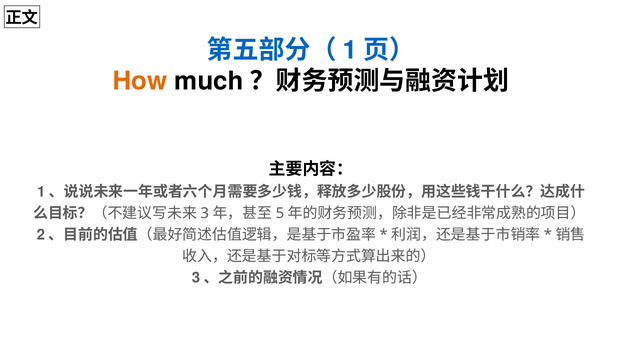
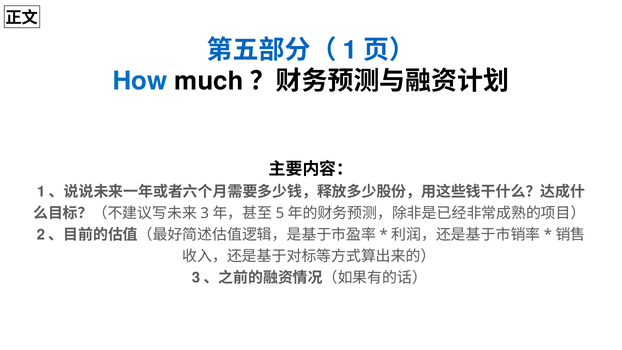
How colour: orange -> blue
